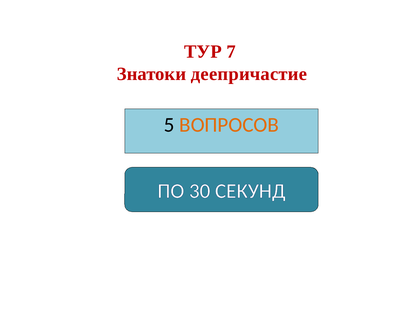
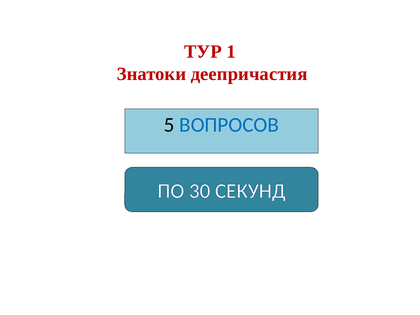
7: 7 -> 1
деепричастие: деепричастие -> деепричастия
ВОПРОСОВ colour: orange -> blue
